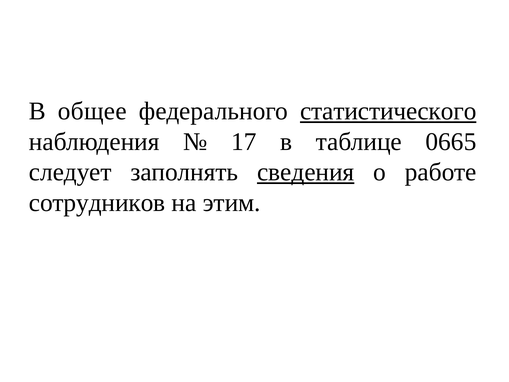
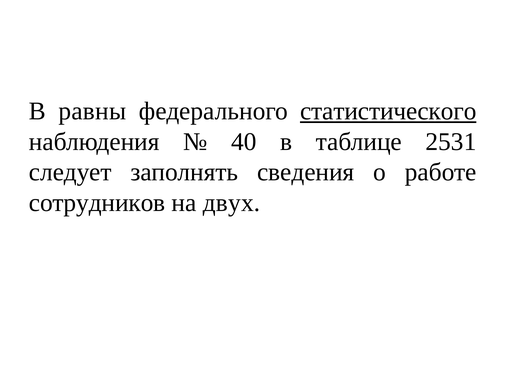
общее: общее -> равны
17: 17 -> 40
0665: 0665 -> 2531
сведения underline: present -> none
этим: этим -> двух
